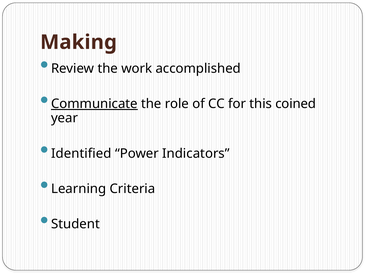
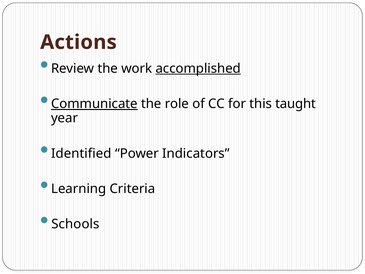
Making: Making -> Actions
accomplished underline: none -> present
coined: coined -> taught
Student: Student -> Schools
